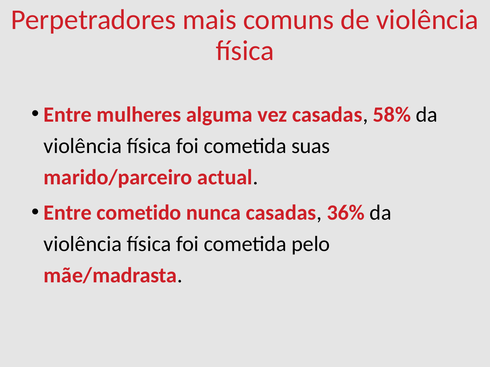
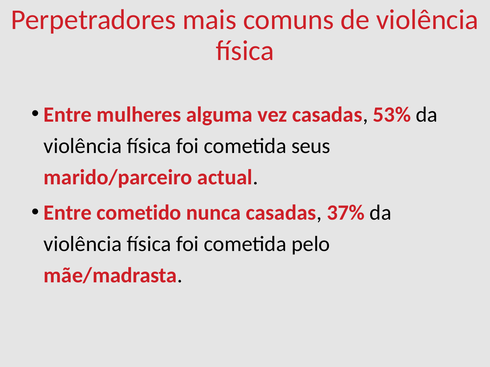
58%: 58% -> 53%
suas: suas -> seus
36%: 36% -> 37%
